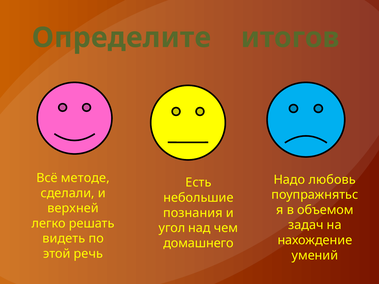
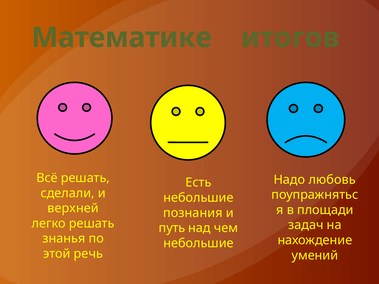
Определите: Определите -> Математике
Всё методе: методе -> решать
объемом: объемом -> площади
угол: угол -> путь
видеть: видеть -> знанья
домашнего at (199, 243): домашнего -> небольшие
